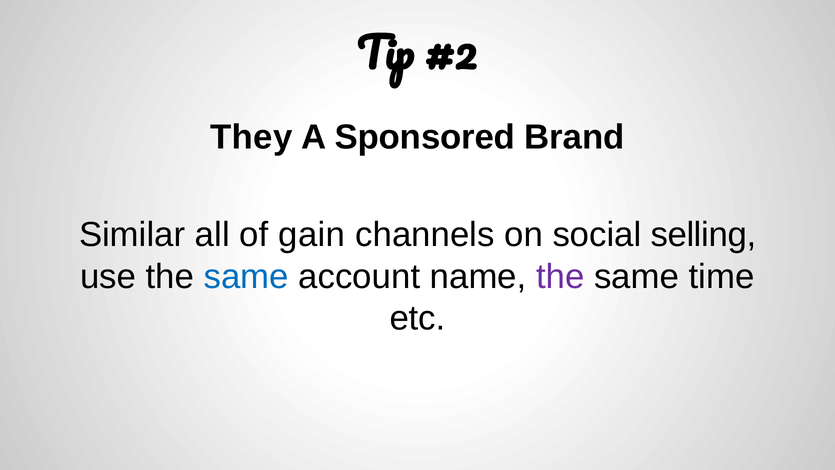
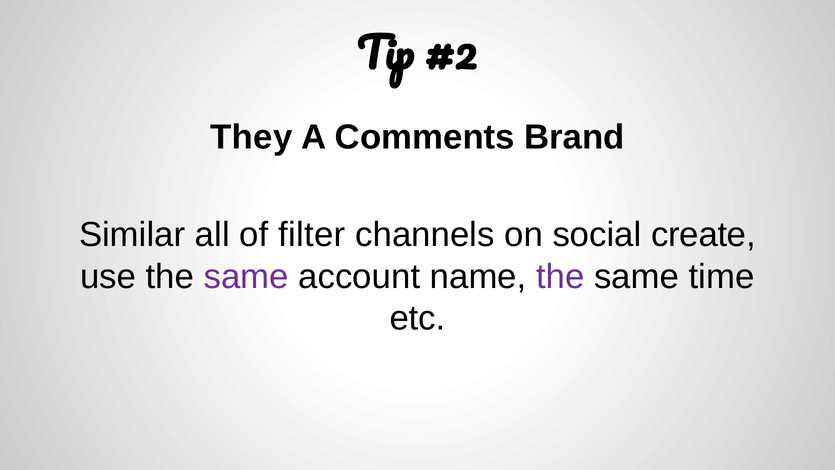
Sponsored: Sponsored -> Comments
gain: gain -> filter
selling: selling -> create
same at (246, 276) colour: blue -> purple
